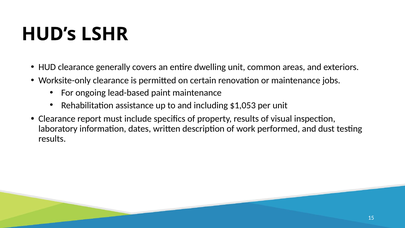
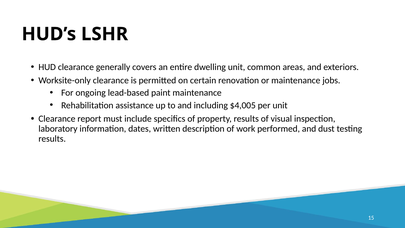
$1,053: $1,053 -> $4,005
